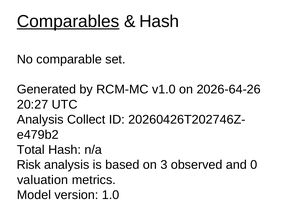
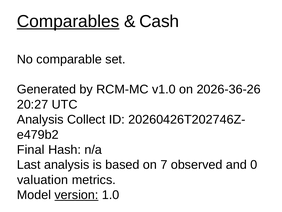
Hash at (159, 21): Hash -> Cash
2026-64-26: 2026-64-26 -> 2026-36-26
Total: Total -> Final
Risk: Risk -> Last
3: 3 -> 7
version underline: none -> present
